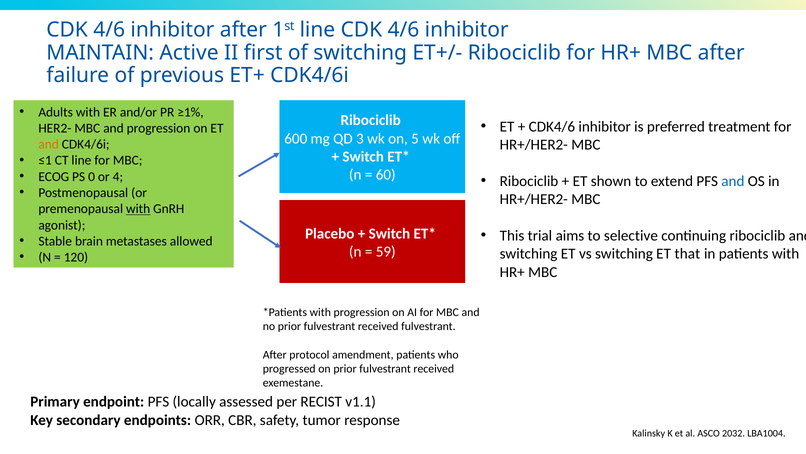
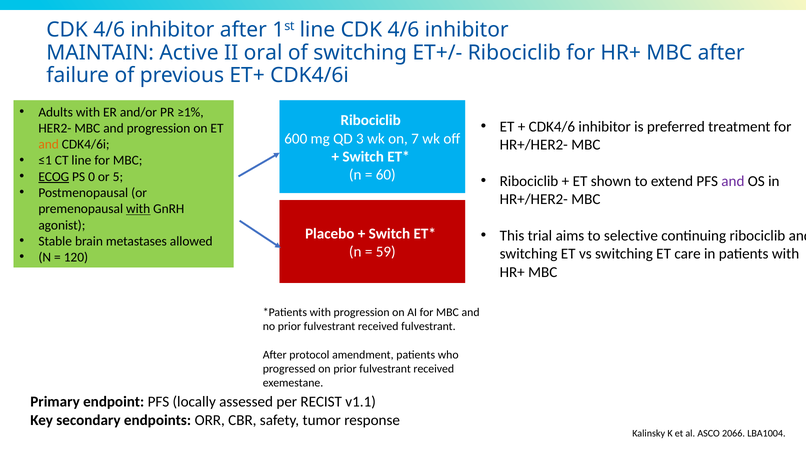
first: first -> oral
5: 5 -> 7
ECOG underline: none -> present
4: 4 -> 5
and at (733, 181) colour: blue -> purple
that: that -> care
2032: 2032 -> 2066
